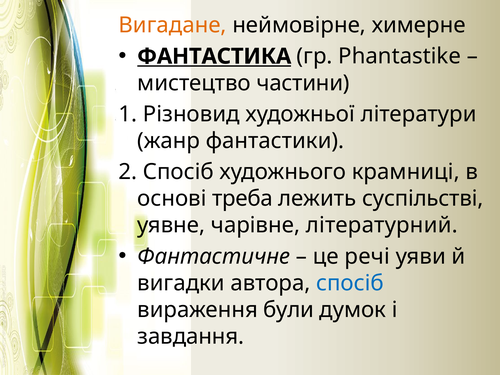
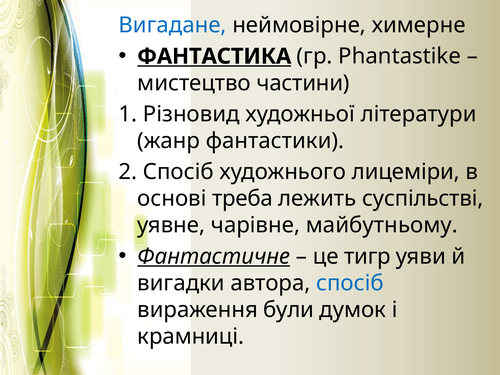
Вигадане colour: orange -> blue
крамниці: крамниці -> лицеміри
літературний: літературний -> майбутньому
Фантастичне underline: none -> present
речі: речі -> тигр
завдання: завдання -> крамниці
